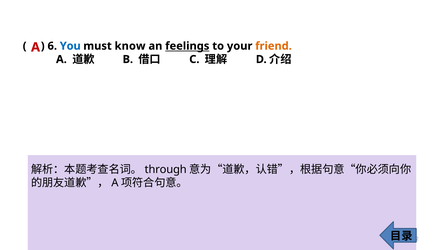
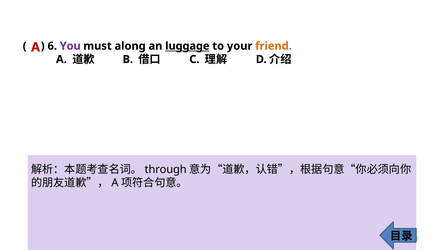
You colour: blue -> purple
know: know -> along
feelings: feelings -> luggage
